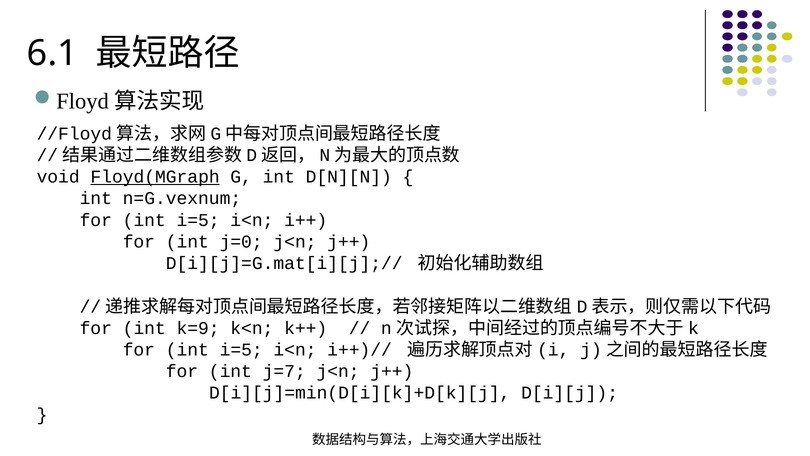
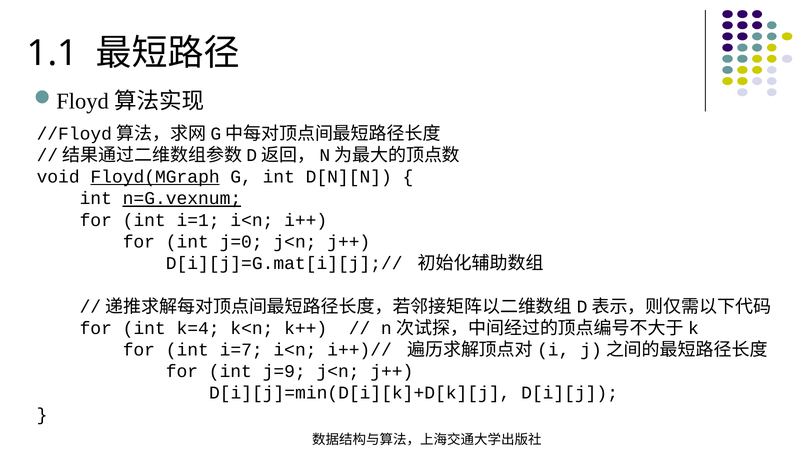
6.1: 6.1 -> 1.1
n=G.vexnum underline: none -> present
i=5 at (198, 220): i=5 -> i=1
k=9: k=9 -> k=4
i=5 at (241, 350): i=5 -> i=7
j=7: j=7 -> j=9
